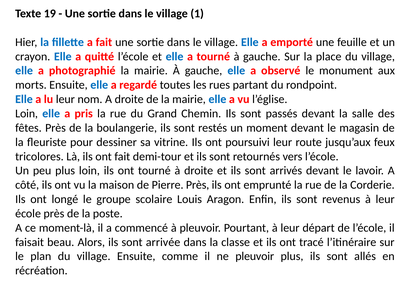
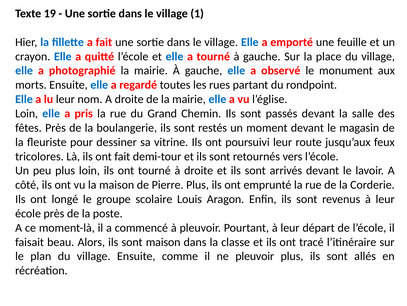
Pierre Près: Près -> Plus
sont arrivée: arrivée -> maison
